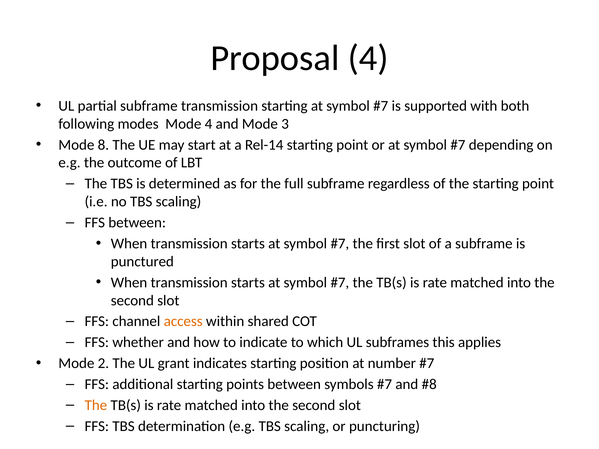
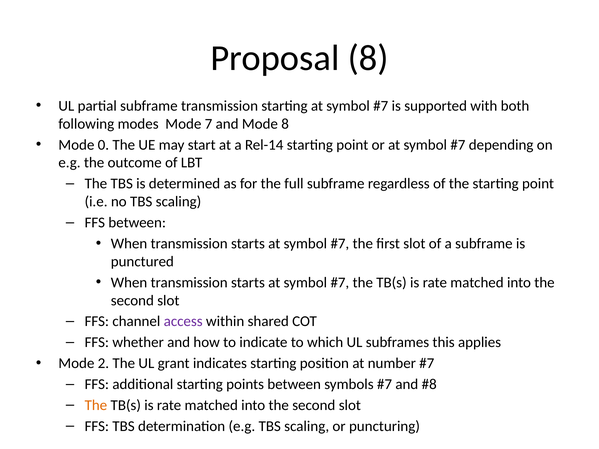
Proposal 4: 4 -> 8
Mode 4: 4 -> 7
Mode 3: 3 -> 8
8: 8 -> 0
access colour: orange -> purple
